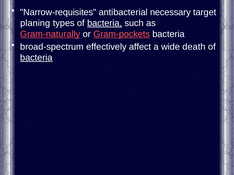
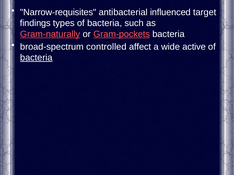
necessary: necessary -> influenced
planing: planing -> findings
bacteria at (105, 23) underline: present -> none
effectively: effectively -> controlled
death: death -> active
